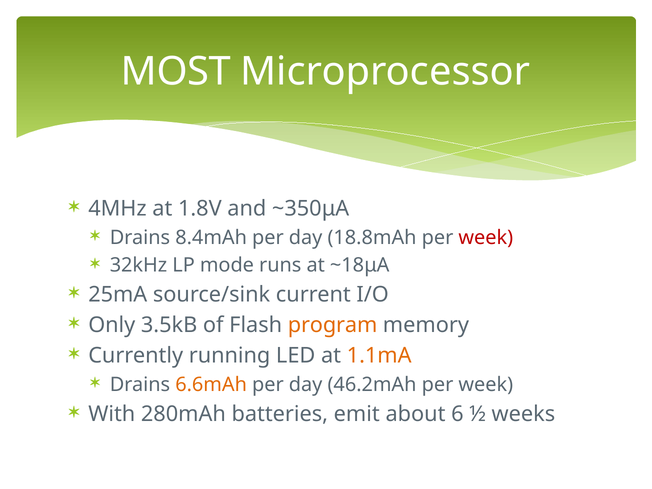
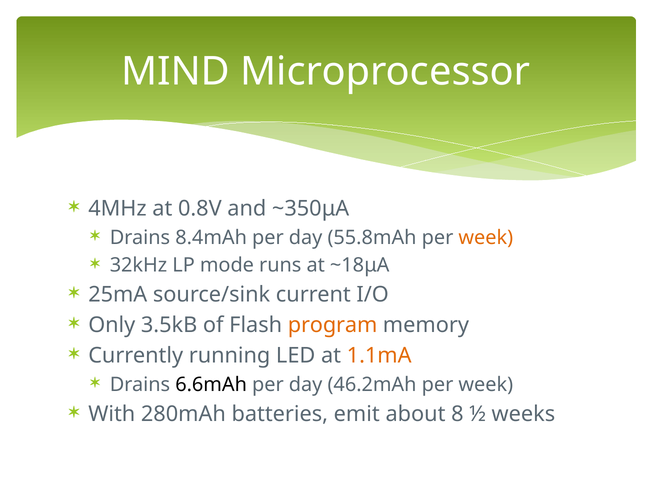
MOST: MOST -> MIND
1.8V: 1.8V -> 0.8V
18.8mAh: 18.8mAh -> 55.8mAh
week at (486, 237) colour: red -> orange
6.6mAh colour: orange -> black
6: 6 -> 8
